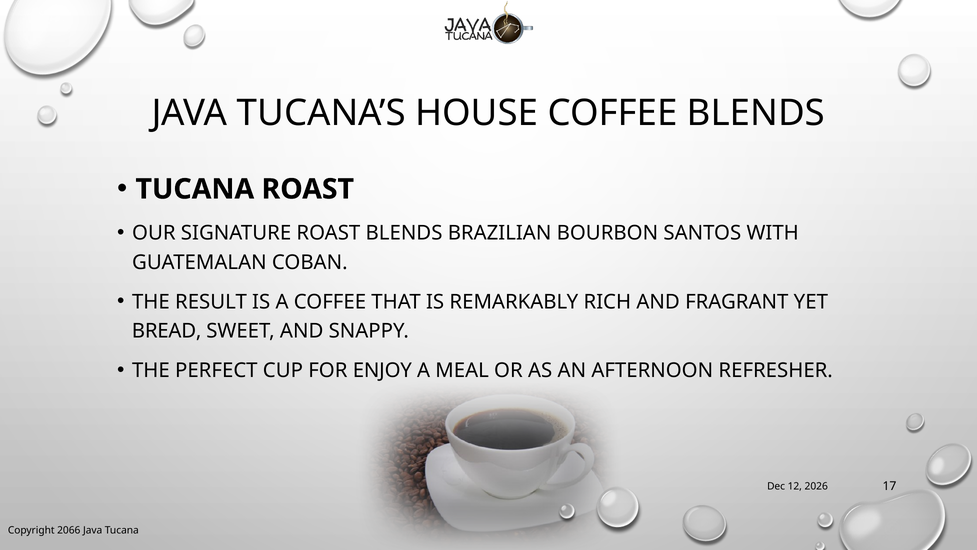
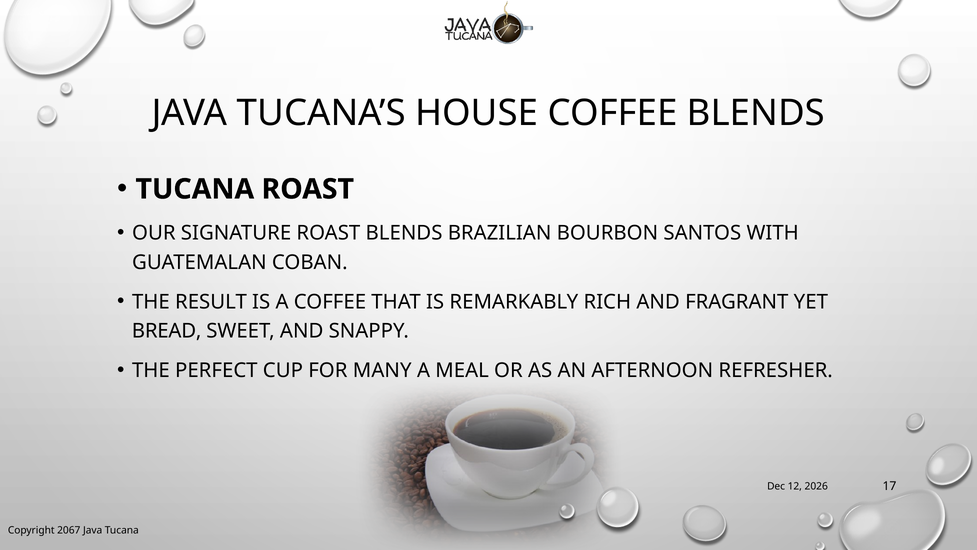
ENJOY: ENJOY -> MANY
2066: 2066 -> 2067
